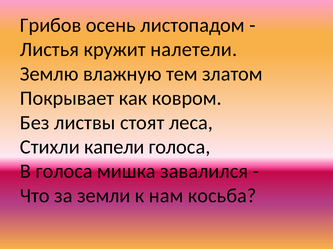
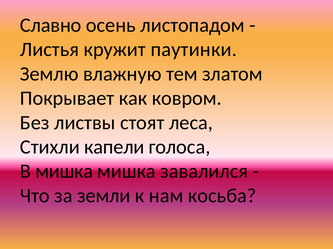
Грибов: Грибов -> Славно
налетели: налетели -> паутинки
В голоса: голоса -> мишка
